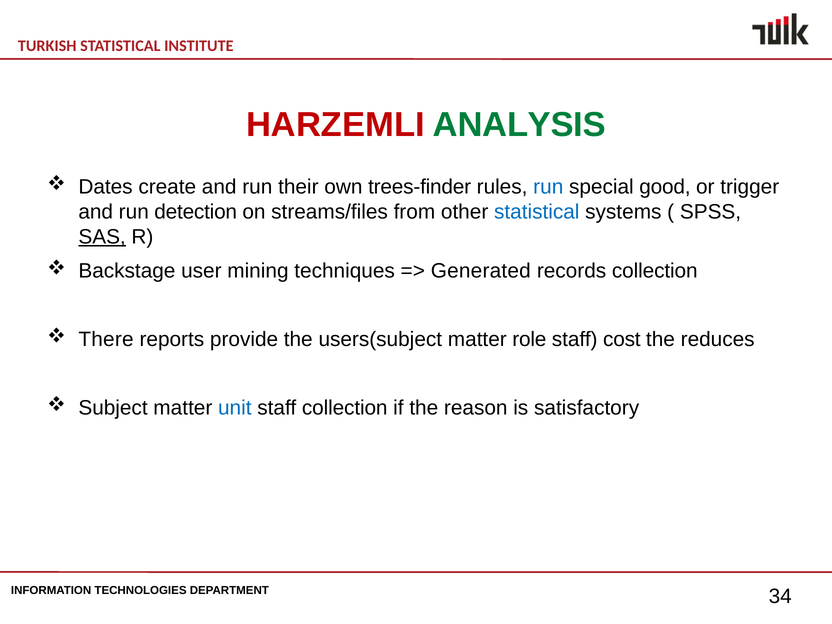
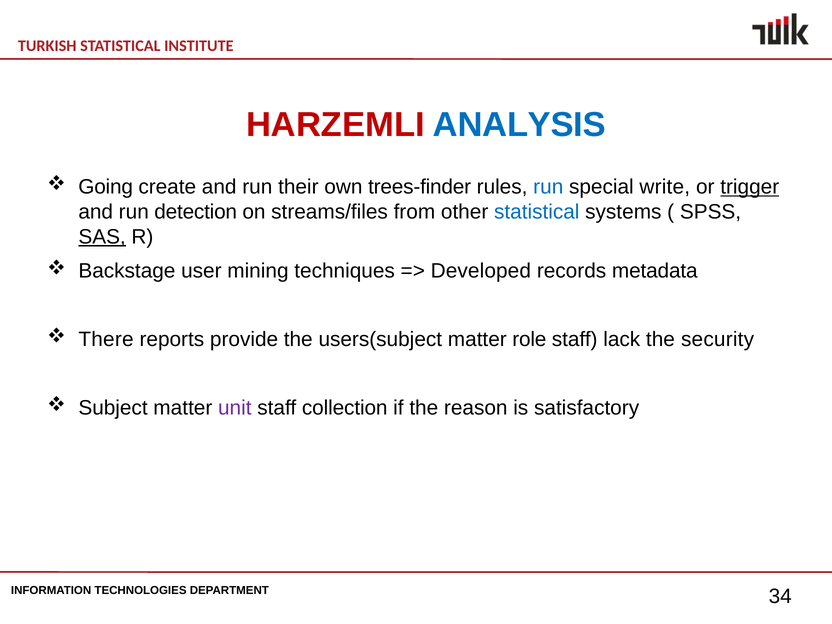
ANALYSIS colour: green -> blue
Dates: Dates -> Going
good: good -> write
trigger underline: none -> present
Generated: Generated -> Developed
records collection: collection -> metadata
cost: cost -> lack
reduces: reduces -> security
unit colour: blue -> purple
